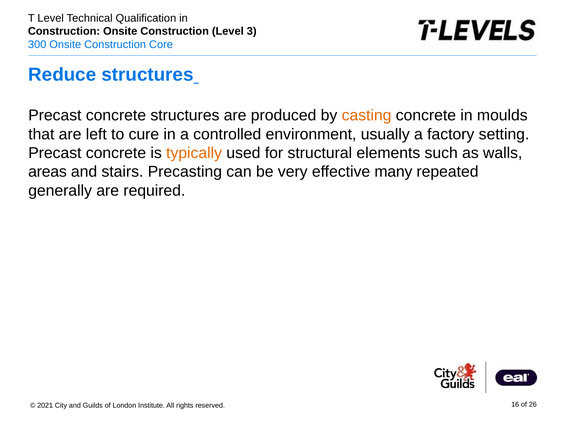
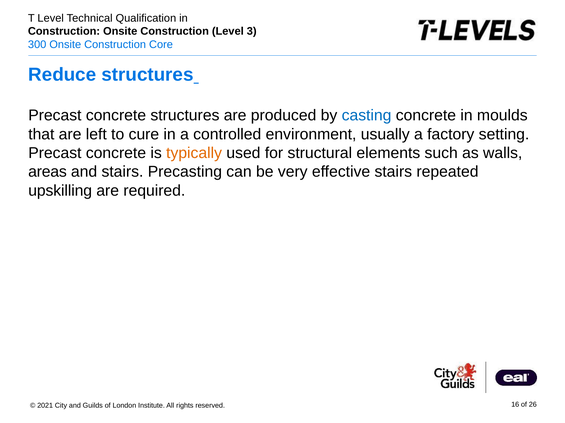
casting colour: orange -> blue
effective many: many -> stairs
generally: generally -> upskilling
